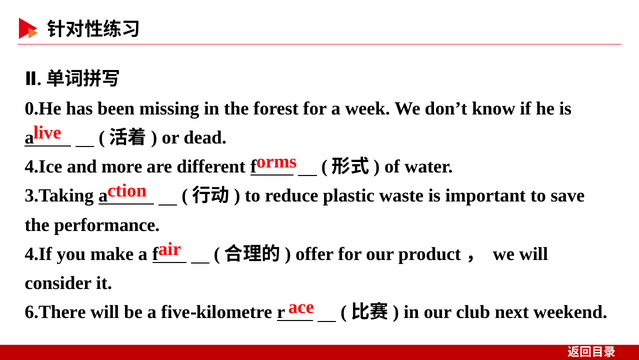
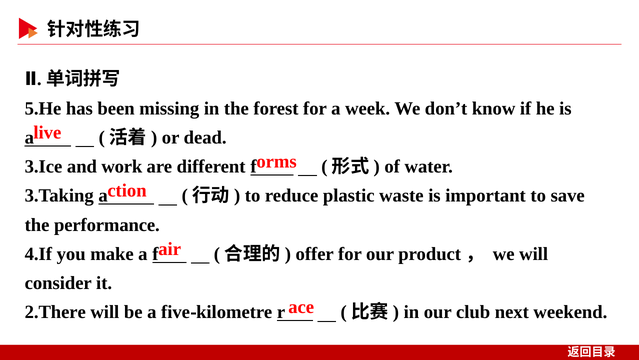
0.He: 0.He -> 5.He
4.Ice: 4.Ice -> 3.Ice
more: more -> work
6.There: 6.There -> 2.There
